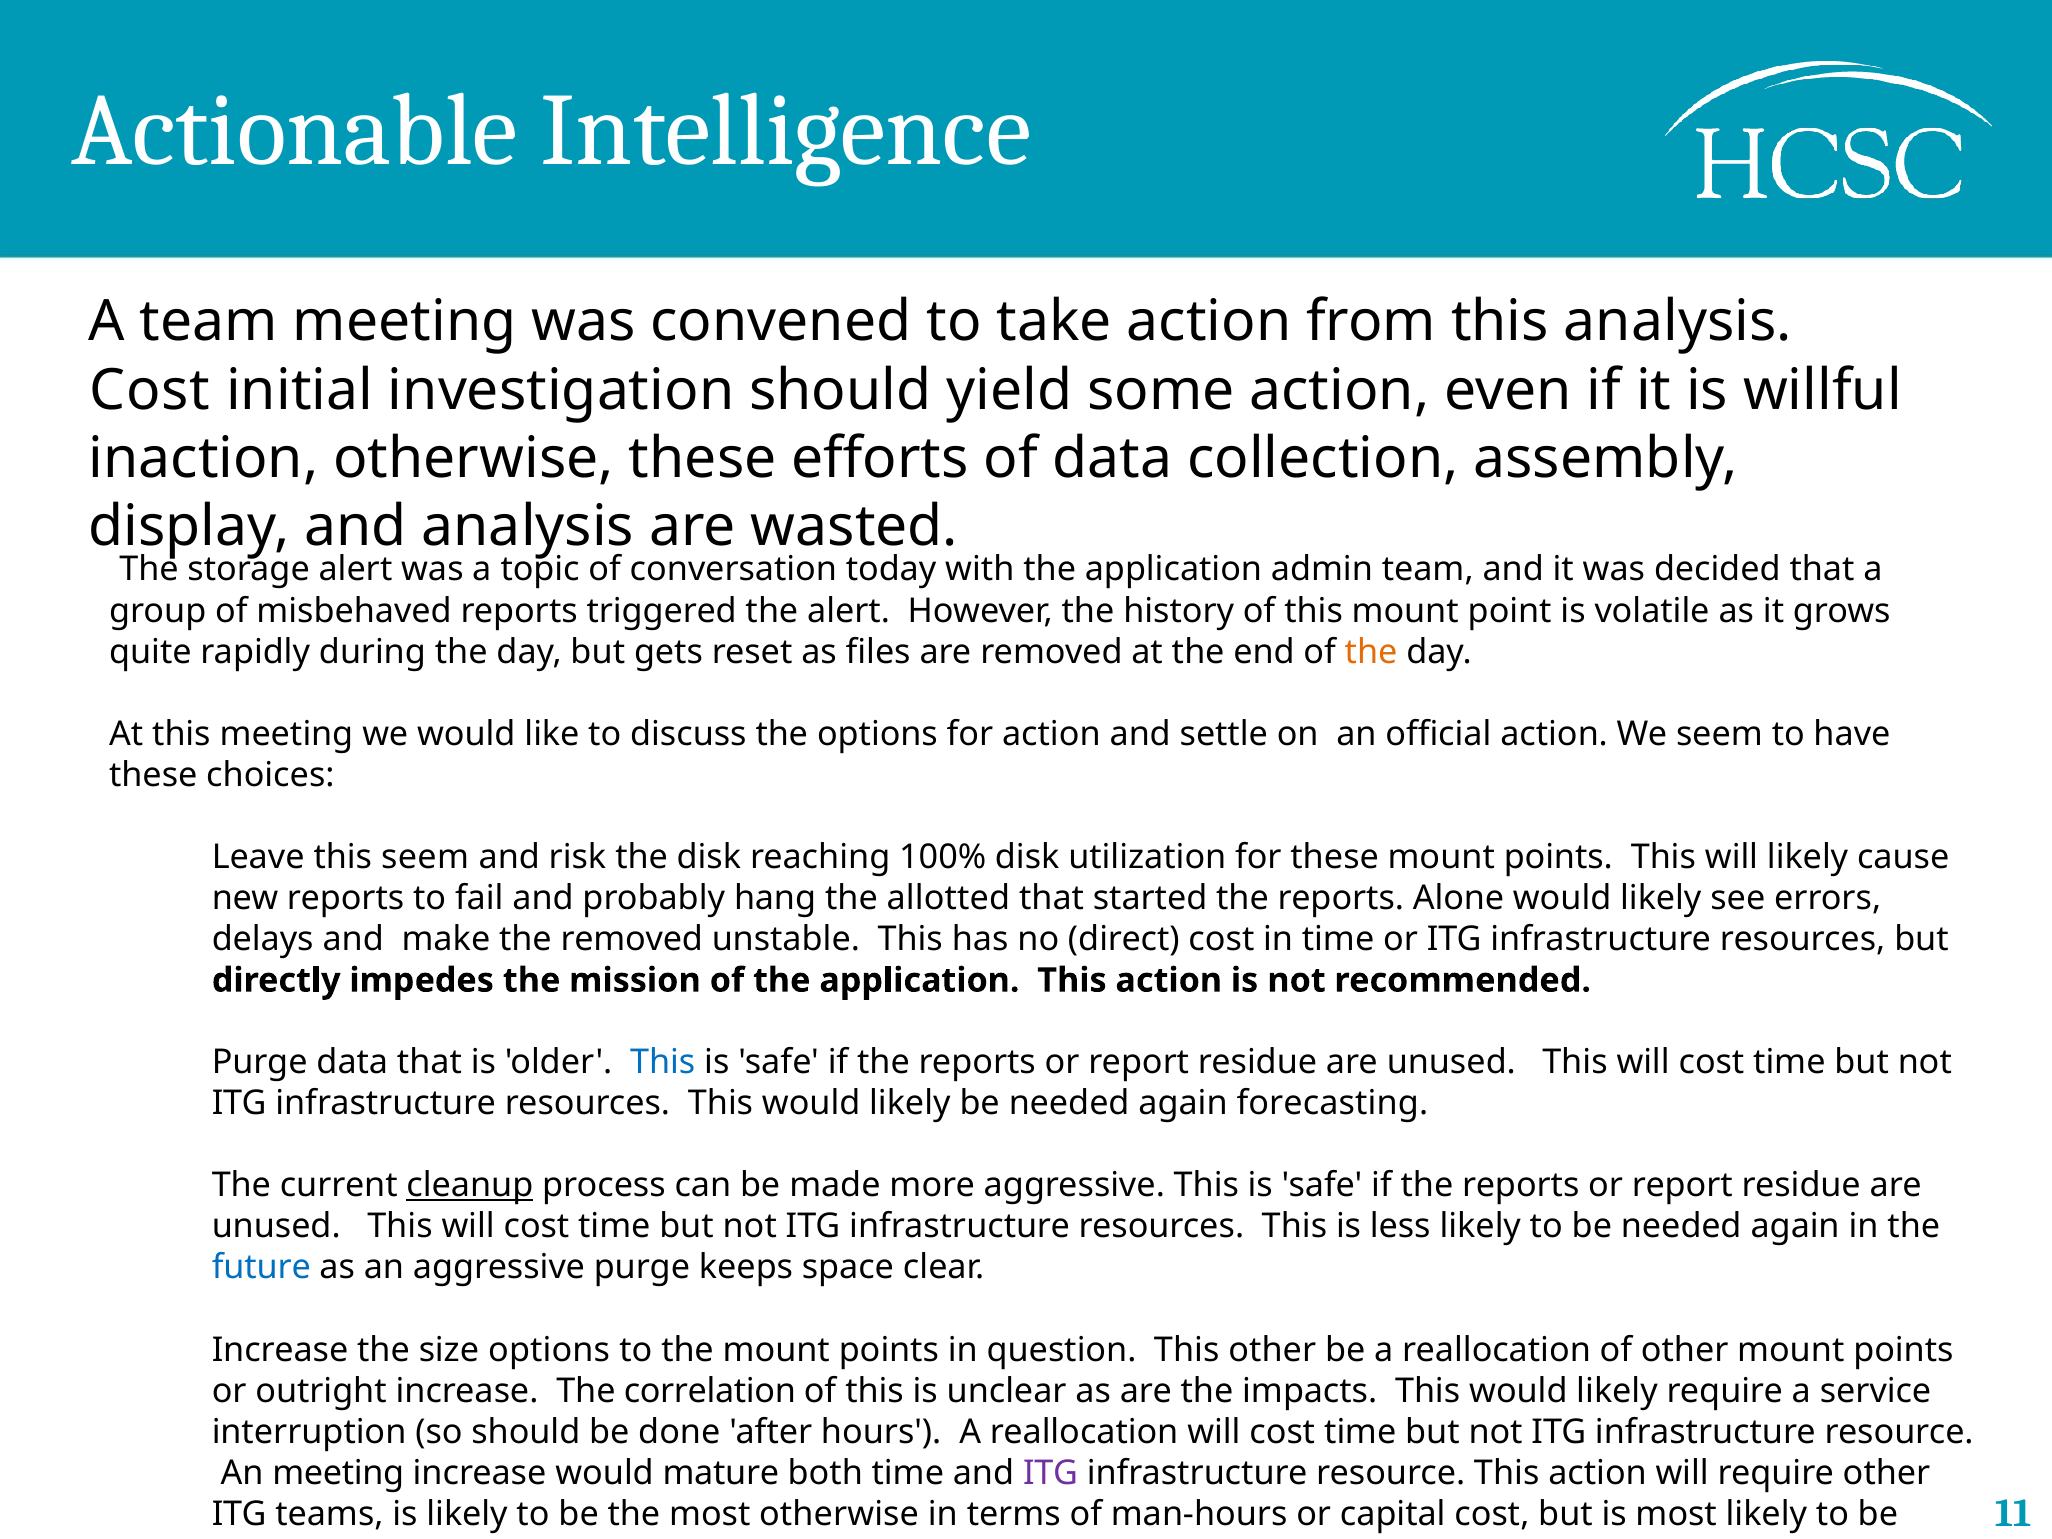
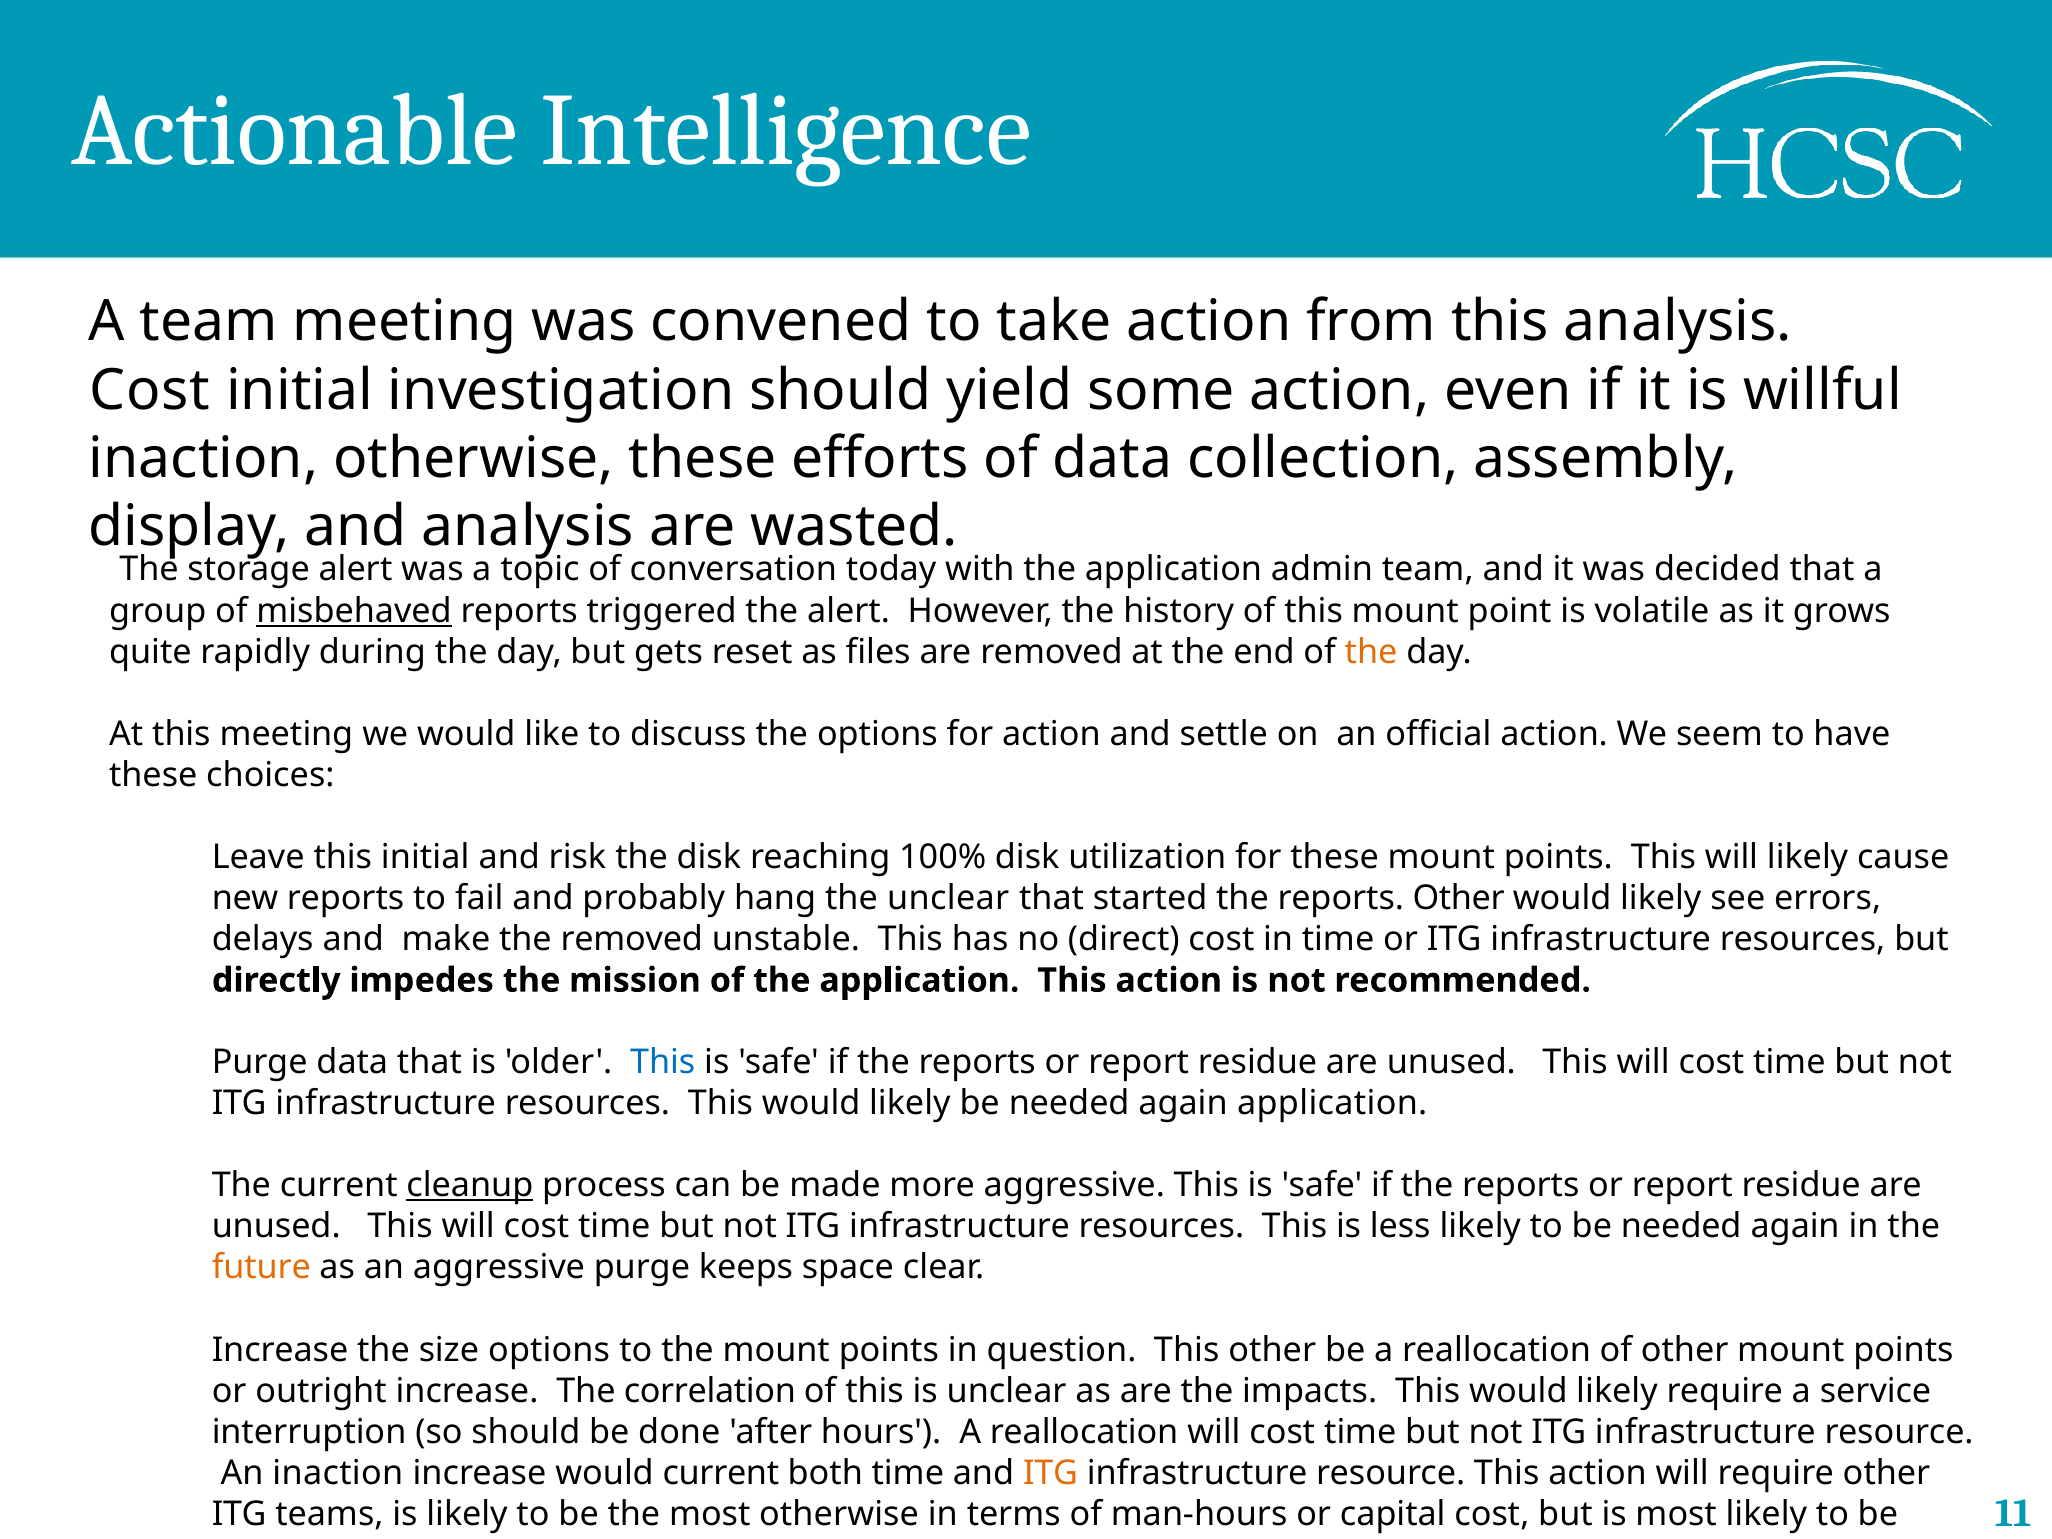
misbehaved underline: none -> present
this seem: seem -> initial
the allotted: allotted -> unclear
reports Alone: Alone -> Other
again forecasting: forecasting -> application
future colour: blue -> orange
An meeting: meeting -> inaction
would mature: mature -> current
ITG at (1051, 1473) colour: purple -> orange
